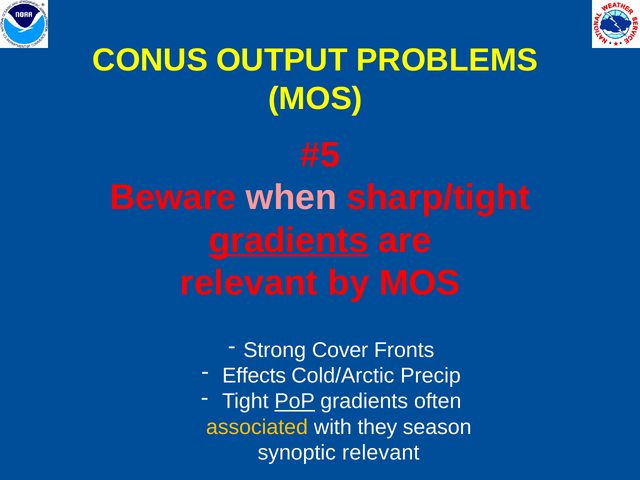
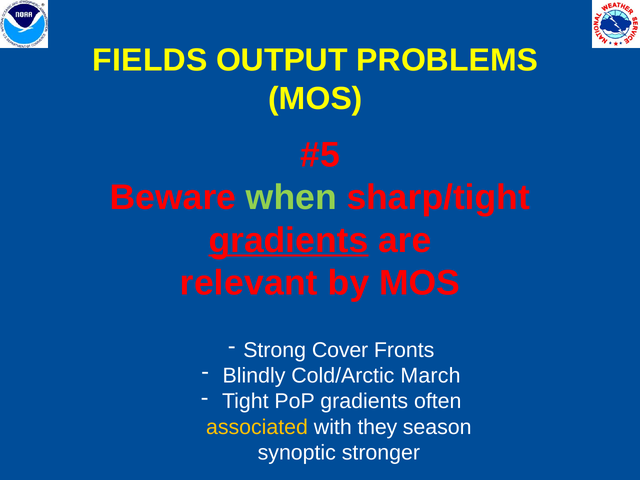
CONUS: CONUS -> FIELDS
when colour: pink -> light green
Effects: Effects -> Blindly
Precip: Precip -> March
PoP underline: present -> none
synoptic relevant: relevant -> stronger
